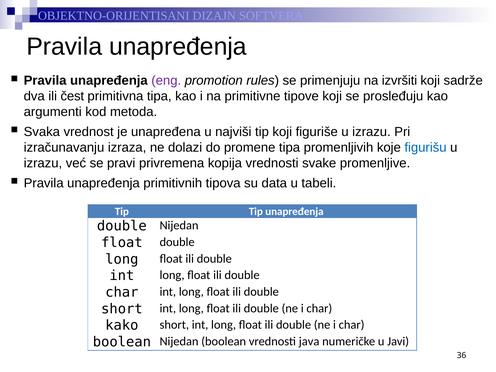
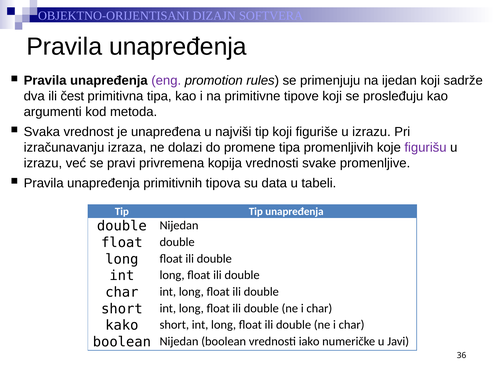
izvršiti: izvršiti -> ijedan
figurišu colour: blue -> purple
java: java -> iako
